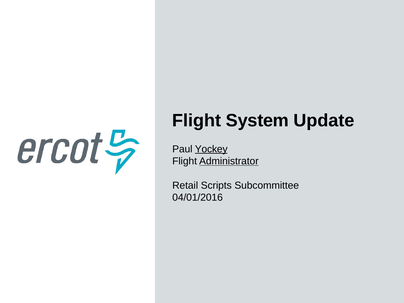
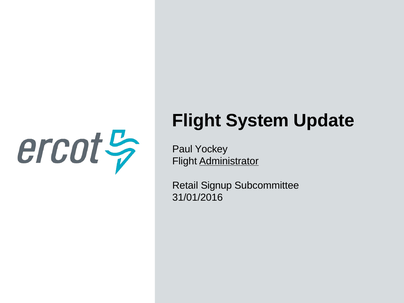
Yockey underline: present -> none
Scripts: Scripts -> Signup
04/01/2016: 04/01/2016 -> 31/01/2016
